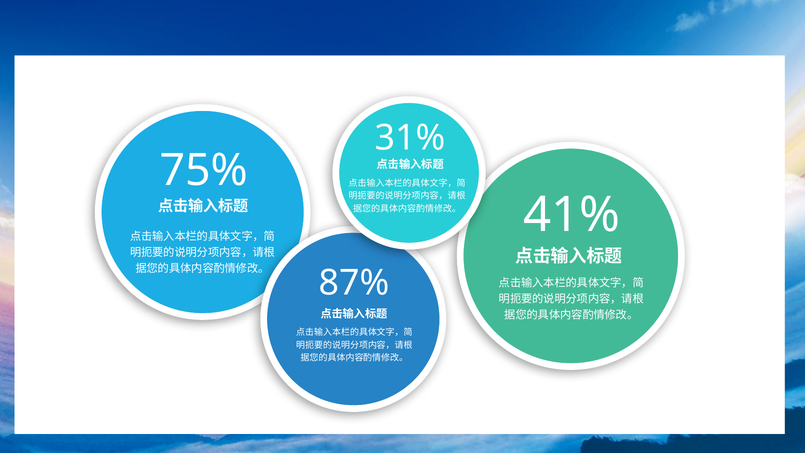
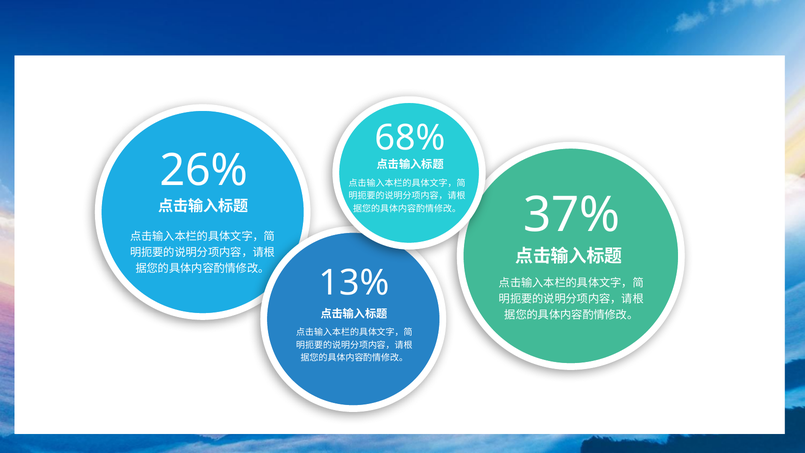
31%: 31% -> 68%
75%: 75% -> 26%
41%: 41% -> 37%
87%: 87% -> 13%
